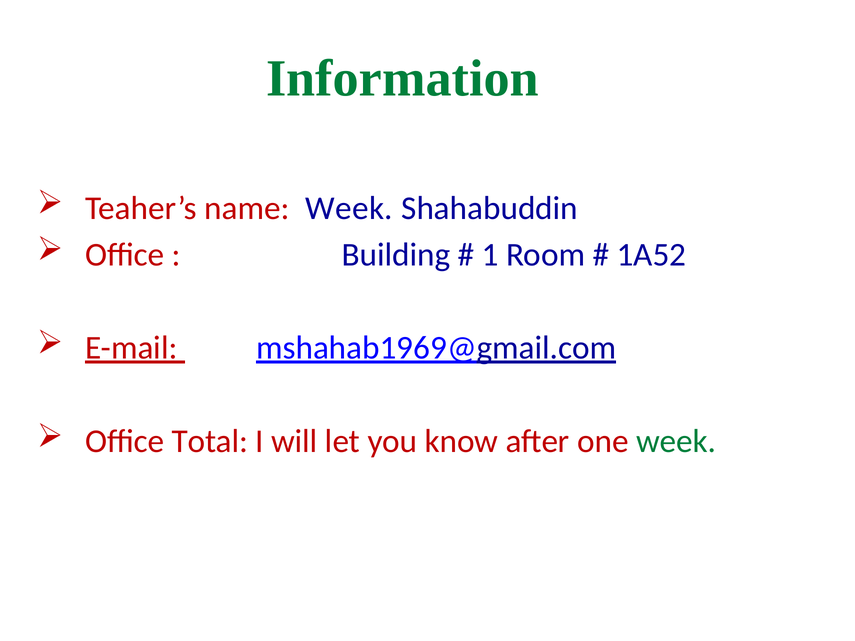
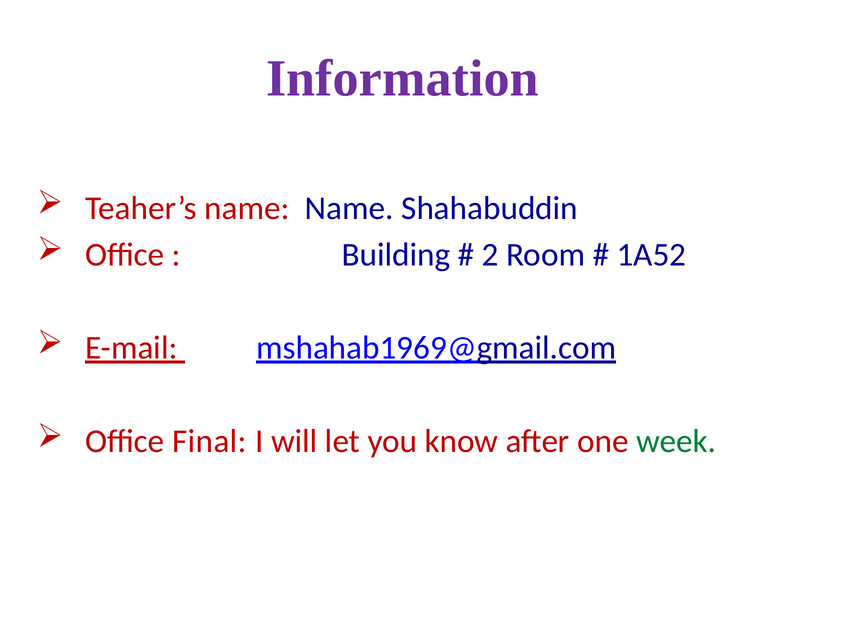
Information colour: green -> purple
name Week: Week -> Name
1: 1 -> 2
Total: Total -> Final
